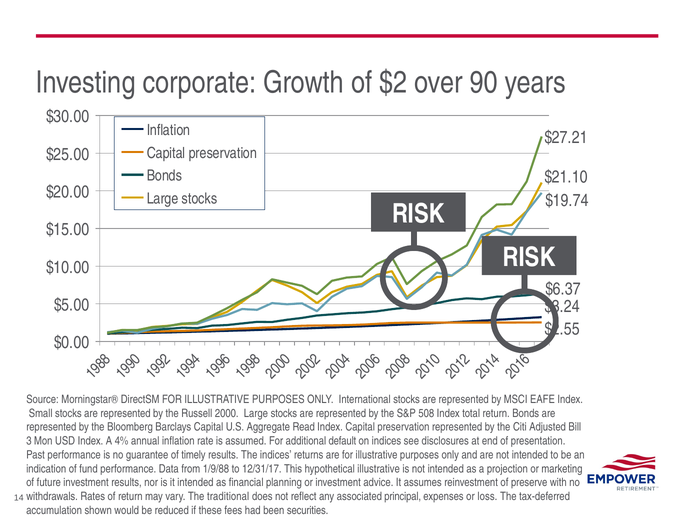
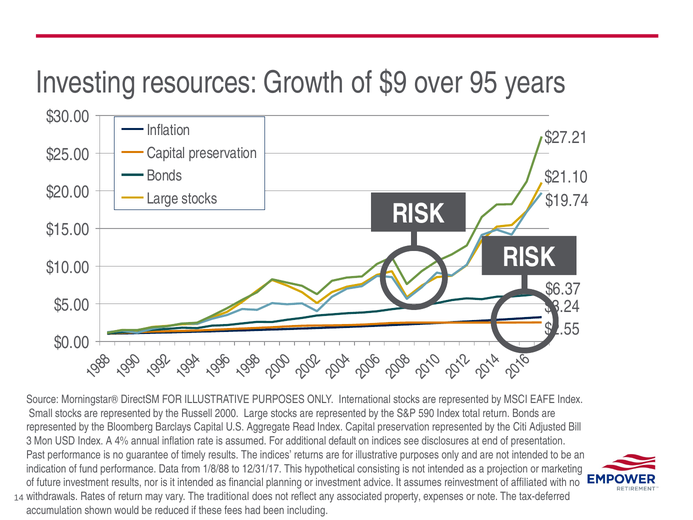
corporate: corporate -> resources
$2: $2 -> $9
90: 90 -> 95
508: 508 -> 590
1/9/88: 1/9/88 -> 1/8/88
hypothetical illustrative: illustrative -> consisting
preserve: preserve -> affiliated
principal: principal -> property
loss: loss -> note
securities: securities -> including
